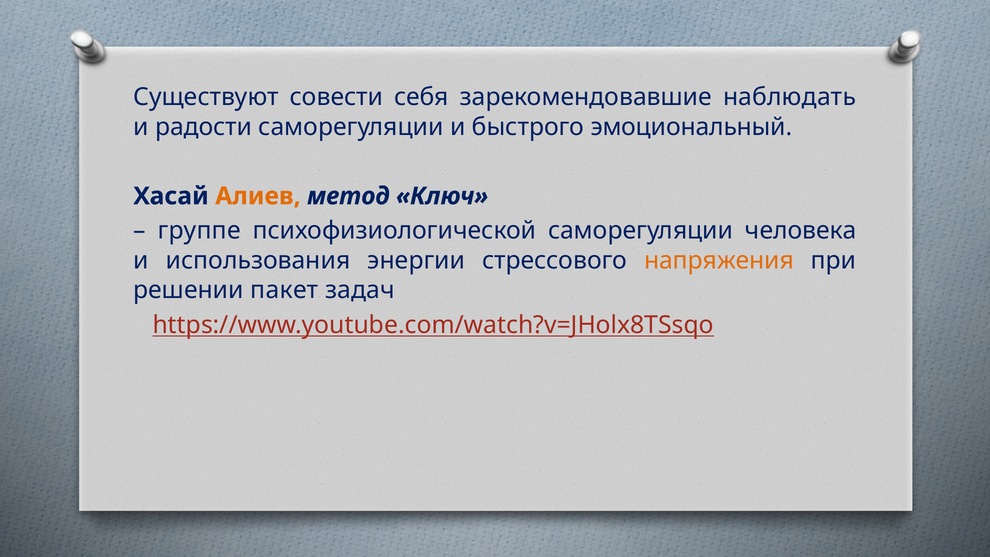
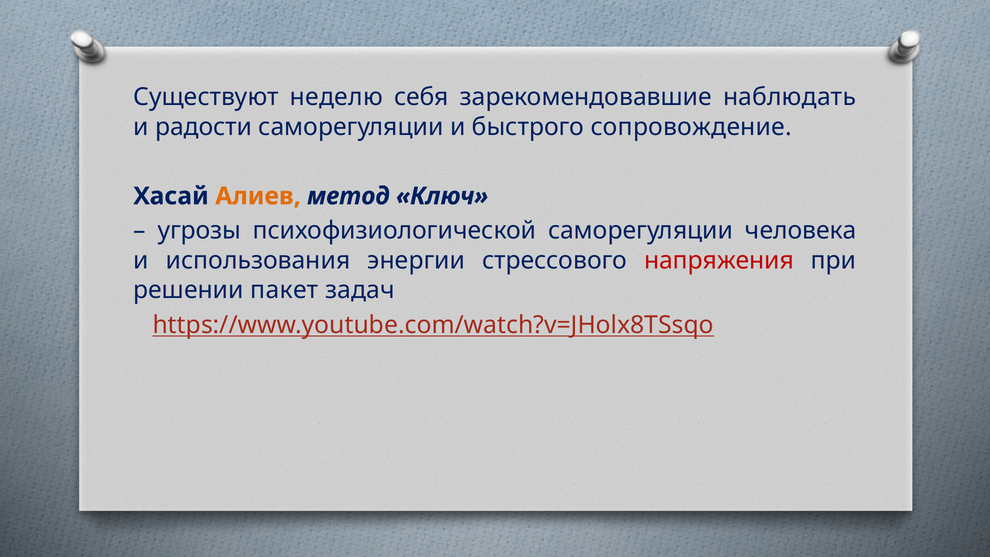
совести: совести -> неделю
эмоциональный: эмоциональный -> сопровождение
группе: группе -> угрозы
напряжения colour: orange -> red
